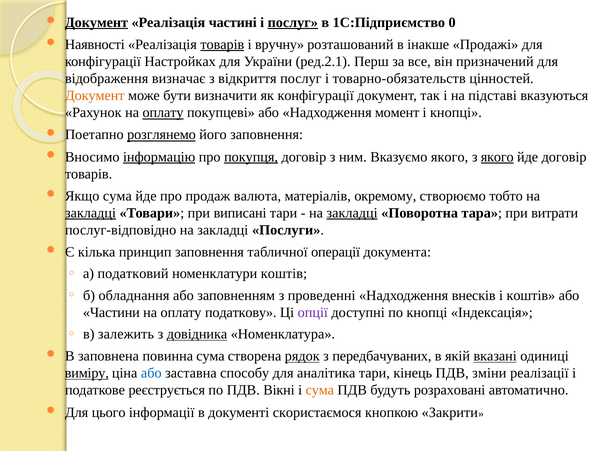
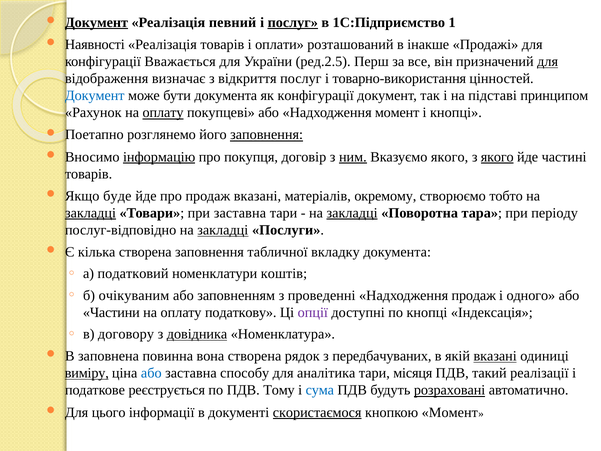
частині: частині -> певний
0: 0 -> 1
товарів at (222, 45) underline: present -> none
вручну: вручну -> оплати
Настройках: Настройках -> Вважається
ред.2.1: ред.2.1 -> ред.2.5
для at (548, 62) underline: none -> present
товарно-обязательств: товарно-обязательств -> товарно-використання
Документ at (95, 96) colour: orange -> blue
бути визначити: визначити -> документа
вказуються: вказуються -> принципом
розглянемо underline: present -> none
заповнення at (267, 135) underline: none -> present
покупця underline: present -> none
ним underline: none -> present
йде договір: договір -> частині
Якщо сума: сума -> буде
продаж валюта: валюта -> вказані
при виписані: виписані -> заставна
витрати: витрати -> періоду
закладці at (223, 230) underline: none -> present
кілька принцип: принцип -> створена
операції: операції -> вкладку
обладнання: обладнання -> очікуваним
Надходження внесків: внесків -> продаж
і коштів: коштів -> одного
залежить: залежить -> договору
повинна сума: сума -> вона
рядок underline: present -> none
кінець: кінець -> місяця
зміни: зміни -> такий
Вікні: Вікні -> Тому
сума at (320, 390) colour: orange -> blue
розраховані underline: none -> present
скористаємося underline: none -> present
кнопкою Закрити: Закрити -> Момент
